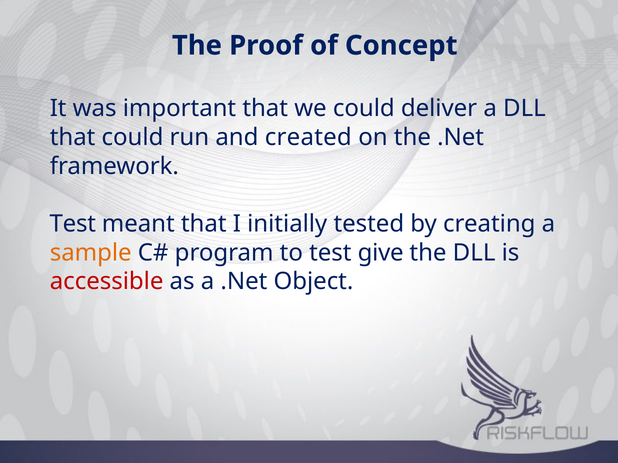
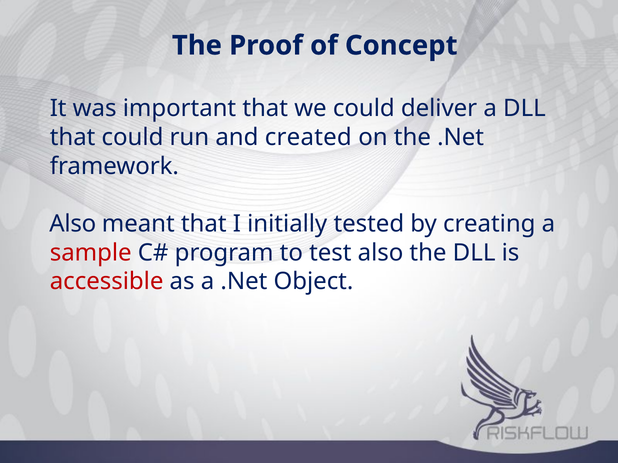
Test at (73, 224): Test -> Also
sample colour: orange -> red
test give: give -> also
